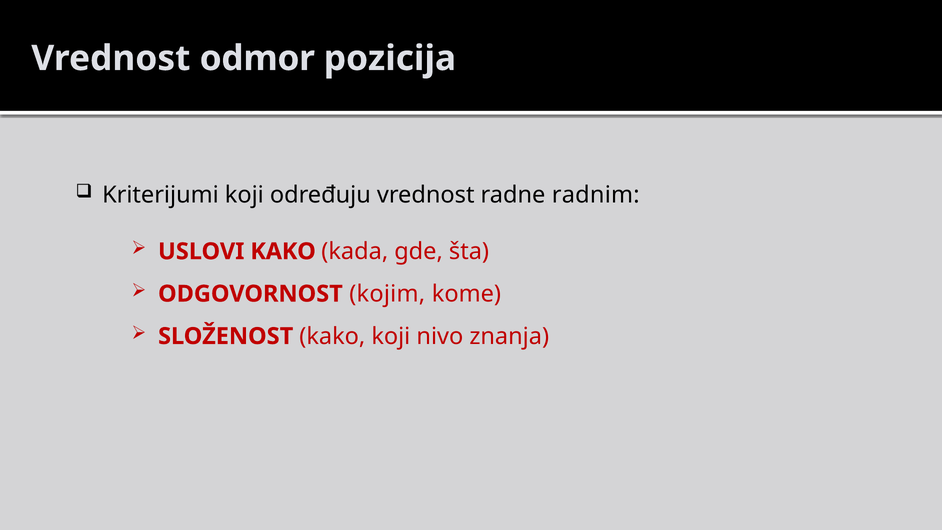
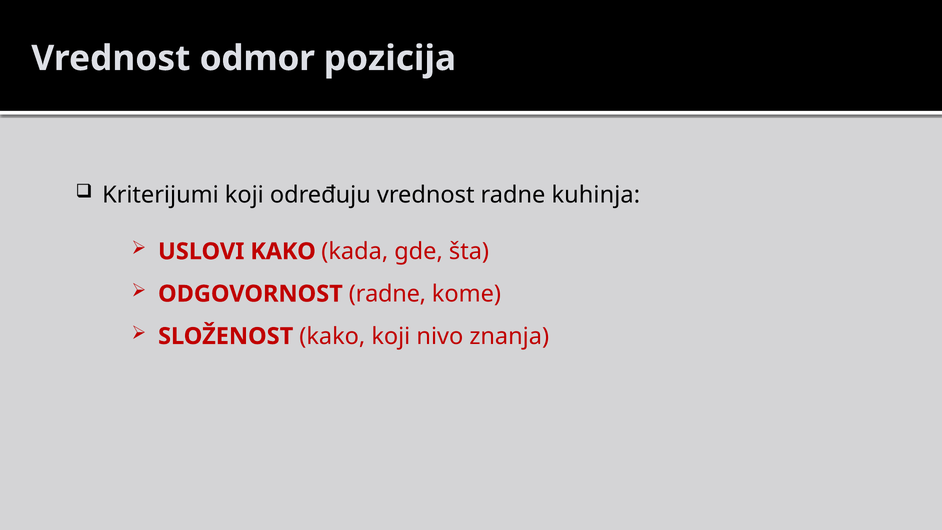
radnim: radnim -> kuhinja
ODGOVORNOST kojim: kojim -> radne
